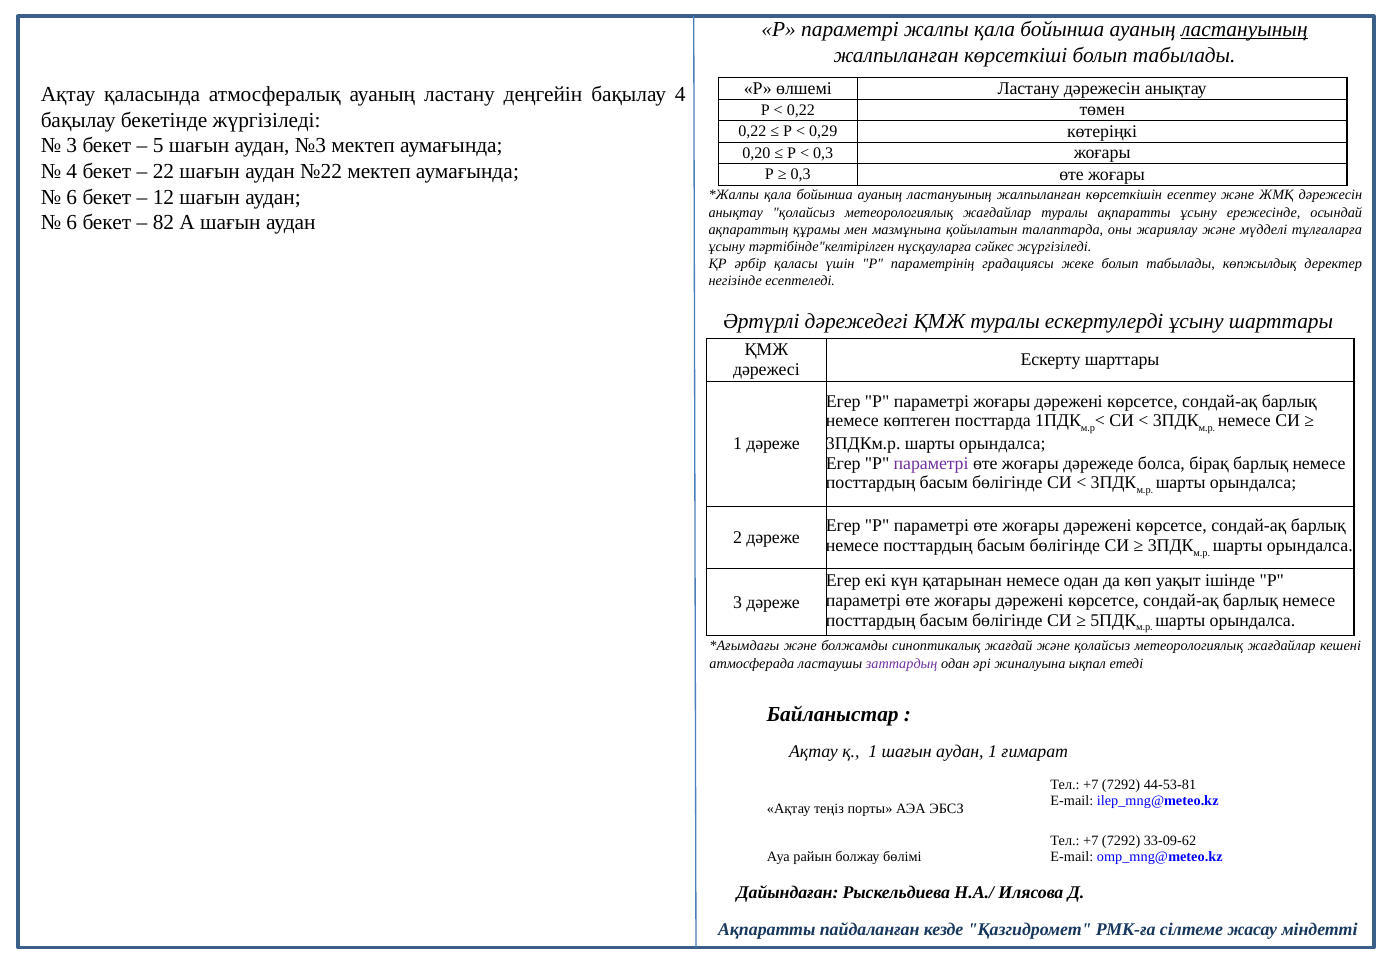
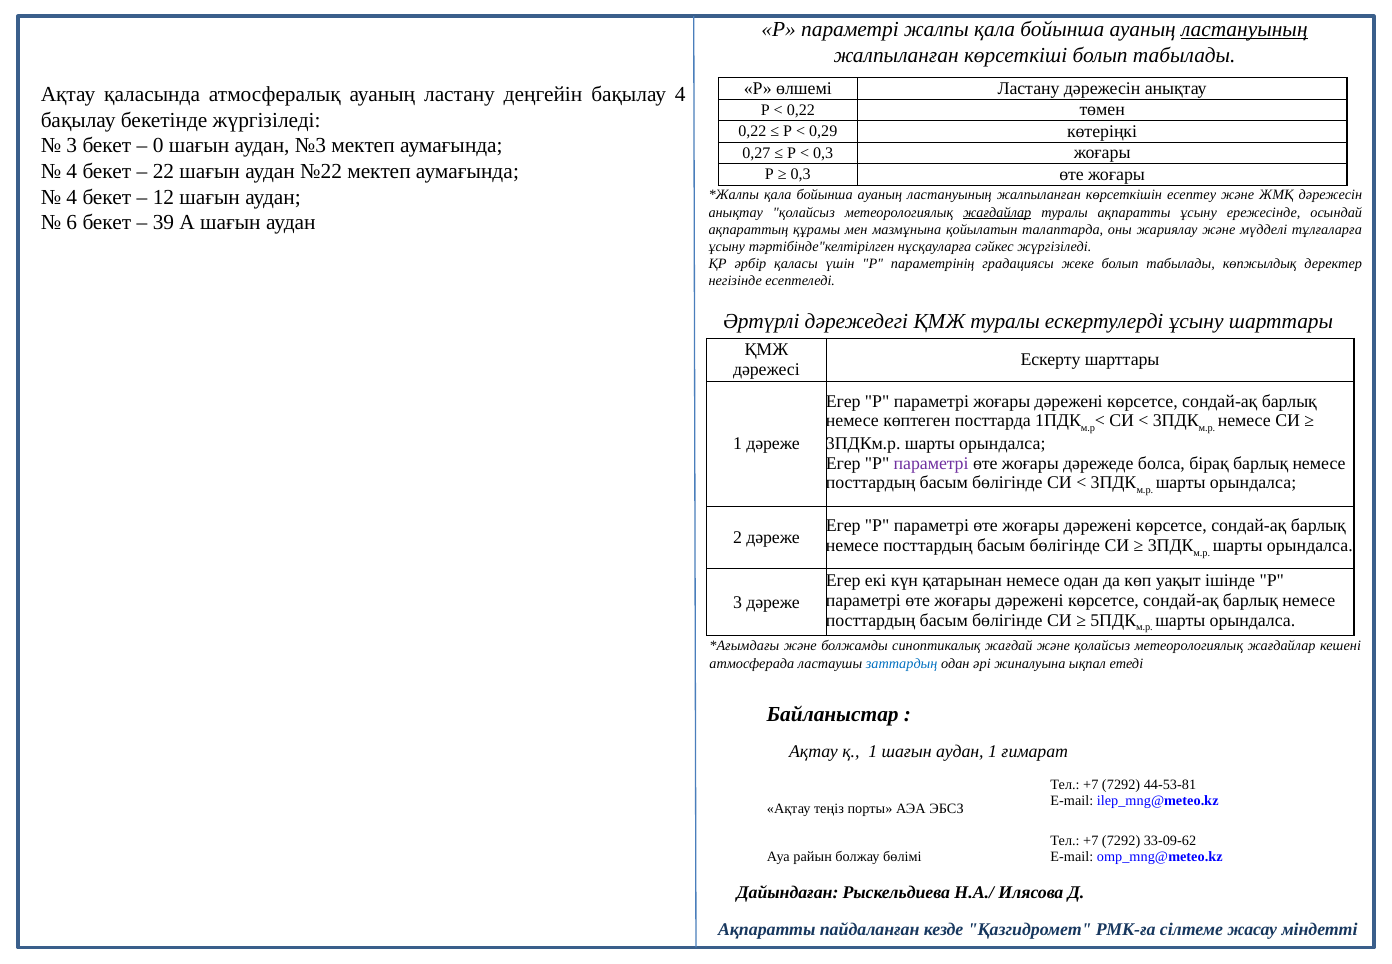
5: 5 -> 0
0,20: 0,20 -> 0,27
6 at (72, 197): 6 -> 4
жағдайлар at (997, 212) underline: none -> present
82: 82 -> 39
заттардың colour: purple -> blue
